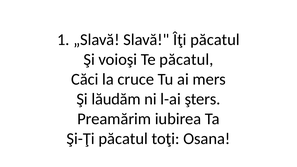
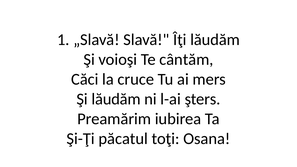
Îţi păcatul: păcatul -> lăudăm
Te păcatul: păcatul -> cântăm
